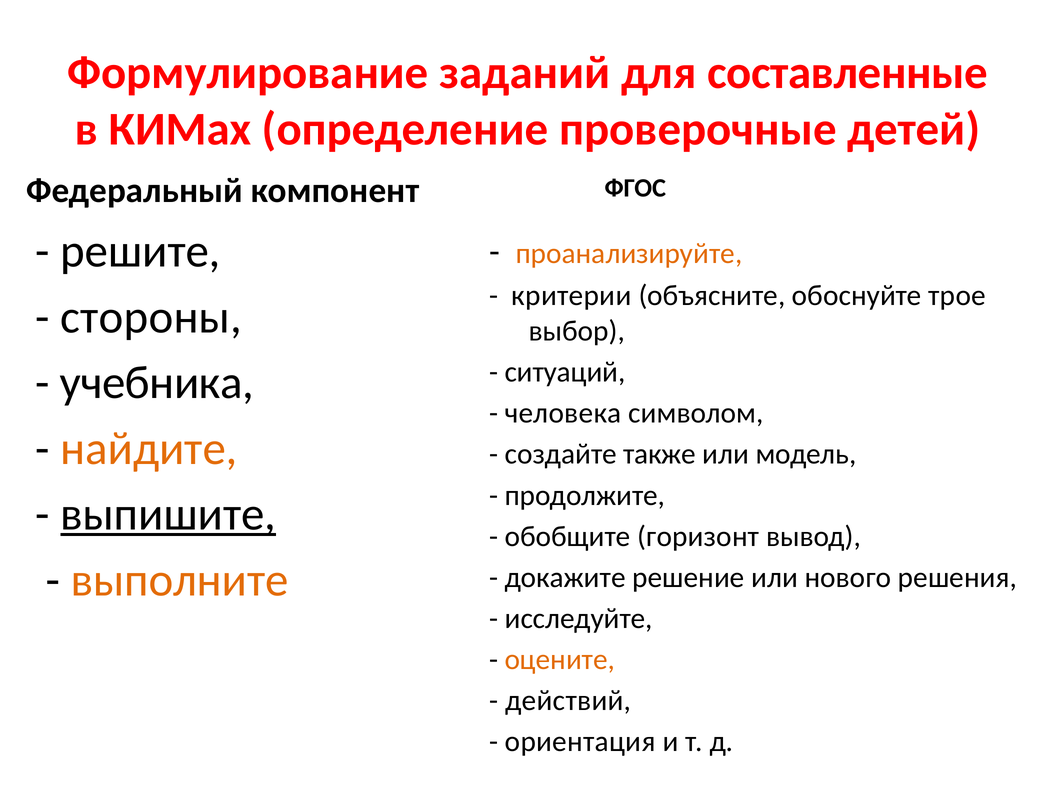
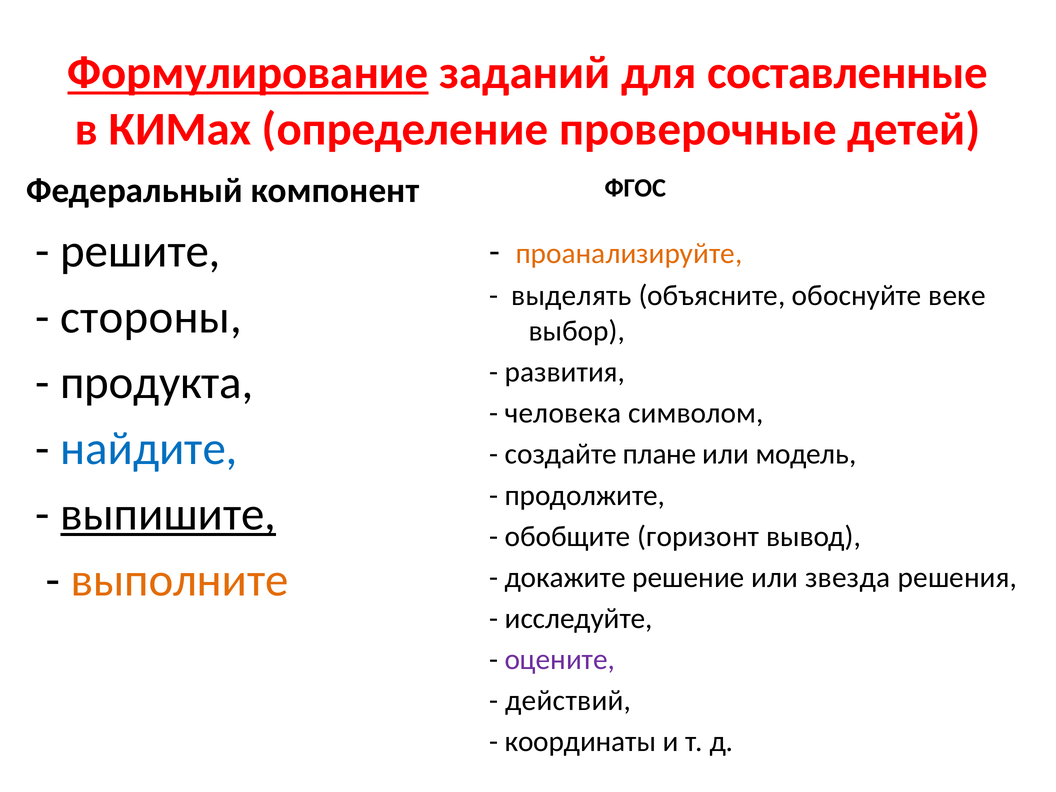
Формулирование underline: none -> present
критерии: критерии -> выделять
трое: трое -> веке
ситуаций: ситуаций -> развития
учебника: учебника -> продукта
найдите colour: orange -> blue
также: также -> плане
нового: нового -> звезда
оцените colour: orange -> purple
ориентация: ориентация -> координаты
